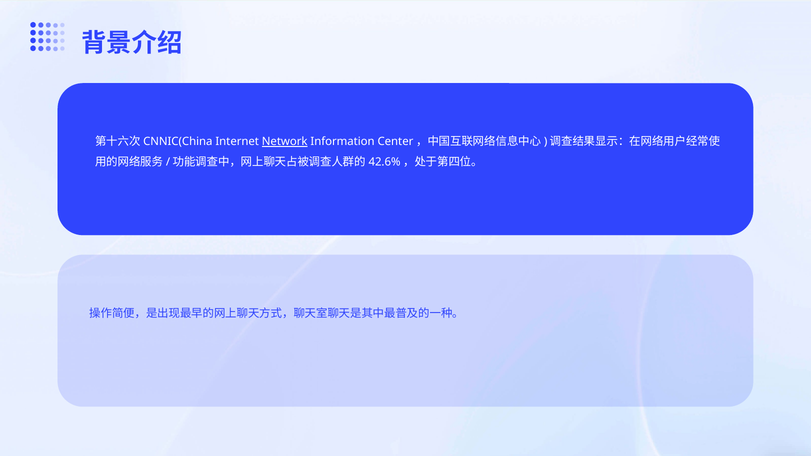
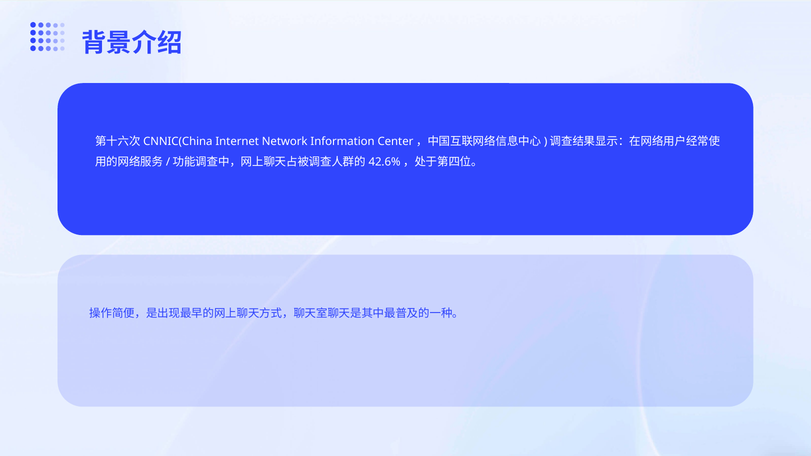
Network underline: present -> none
